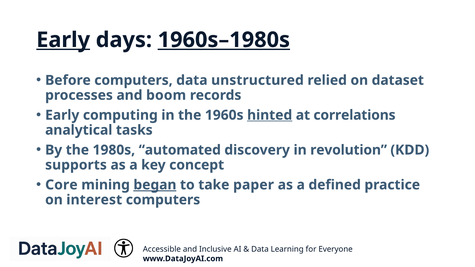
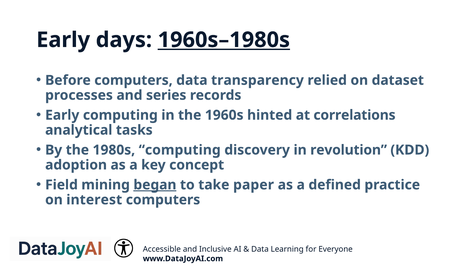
Early at (63, 40) underline: present -> none
unstructured: unstructured -> transparency
boom: boom -> series
hinted underline: present -> none
1980s automated: automated -> computing
supports: supports -> adoption
Core: Core -> Field
